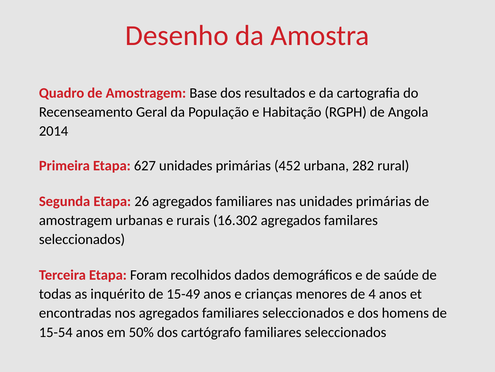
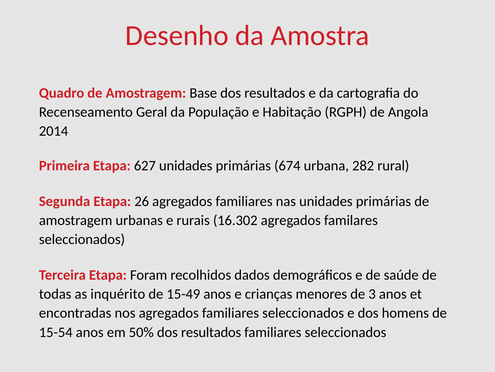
452: 452 -> 674
4: 4 -> 3
50% dos cartógrafo: cartógrafo -> resultados
